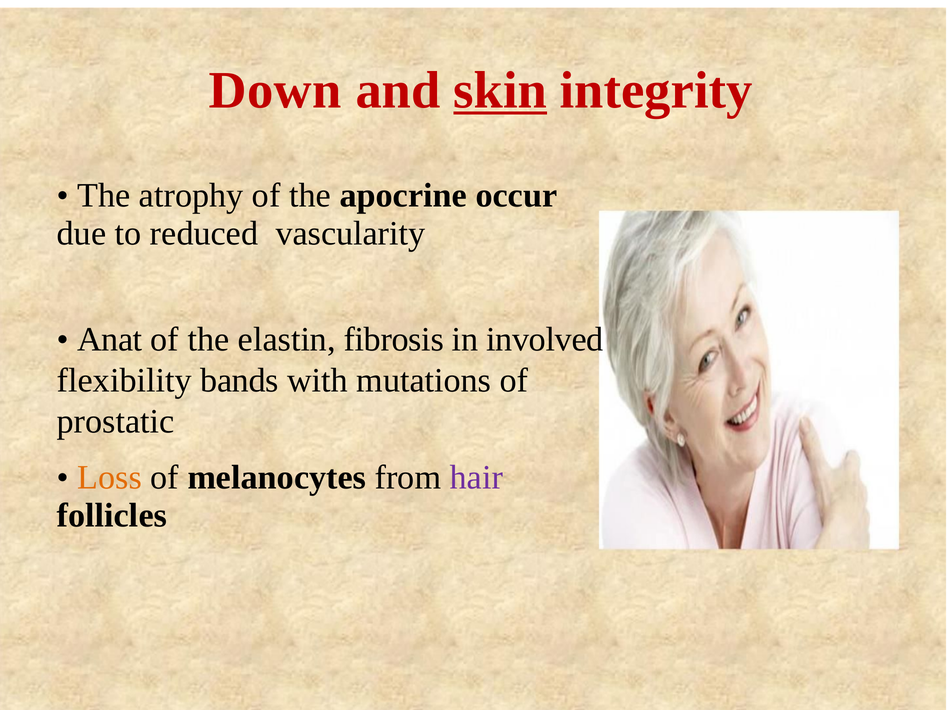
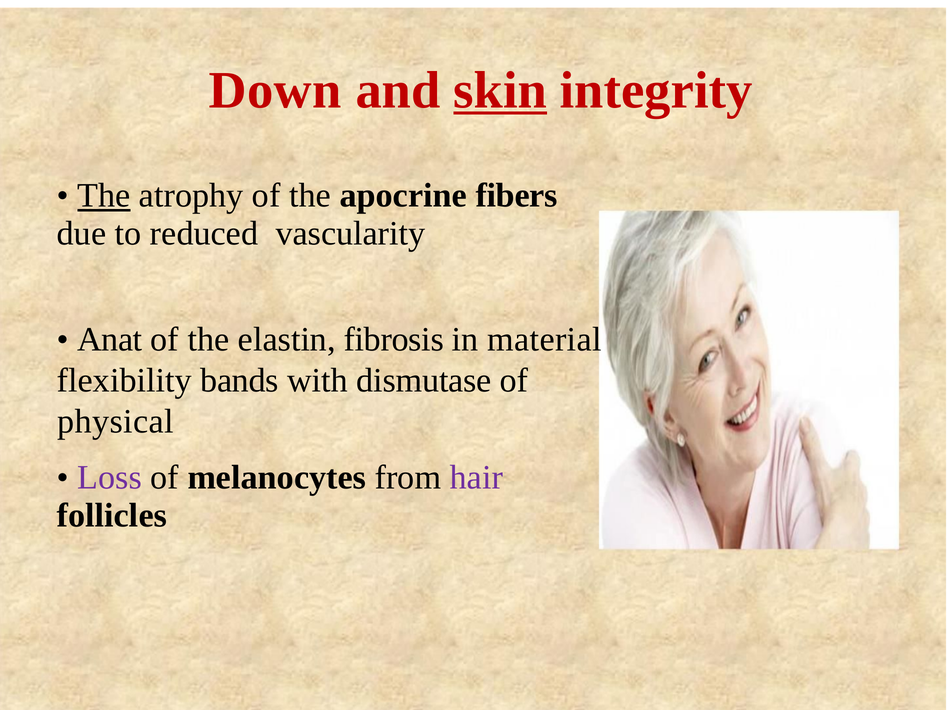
The at (104, 196) underline: none -> present
occur: occur -> fibers
involved: involved -> material
mutations: mutations -> dismutase
prostatic: prostatic -> physical
Loss colour: orange -> purple
